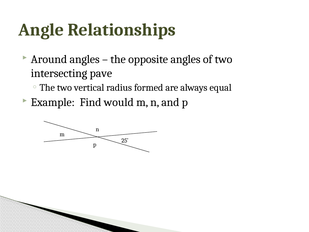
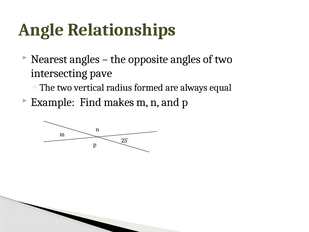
Around: Around -> Nearest
would: would -> makes
